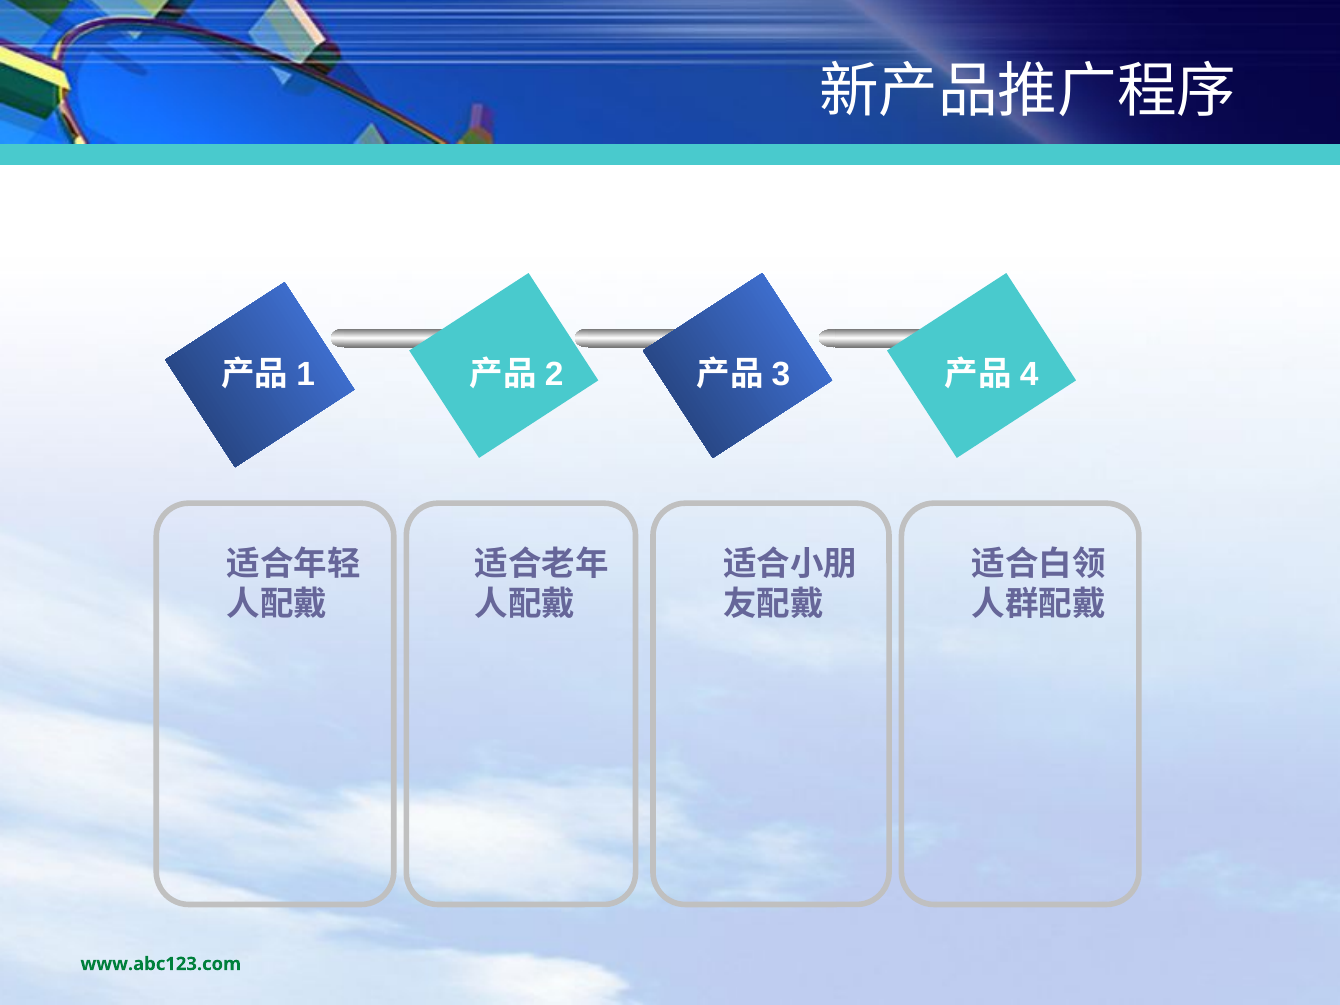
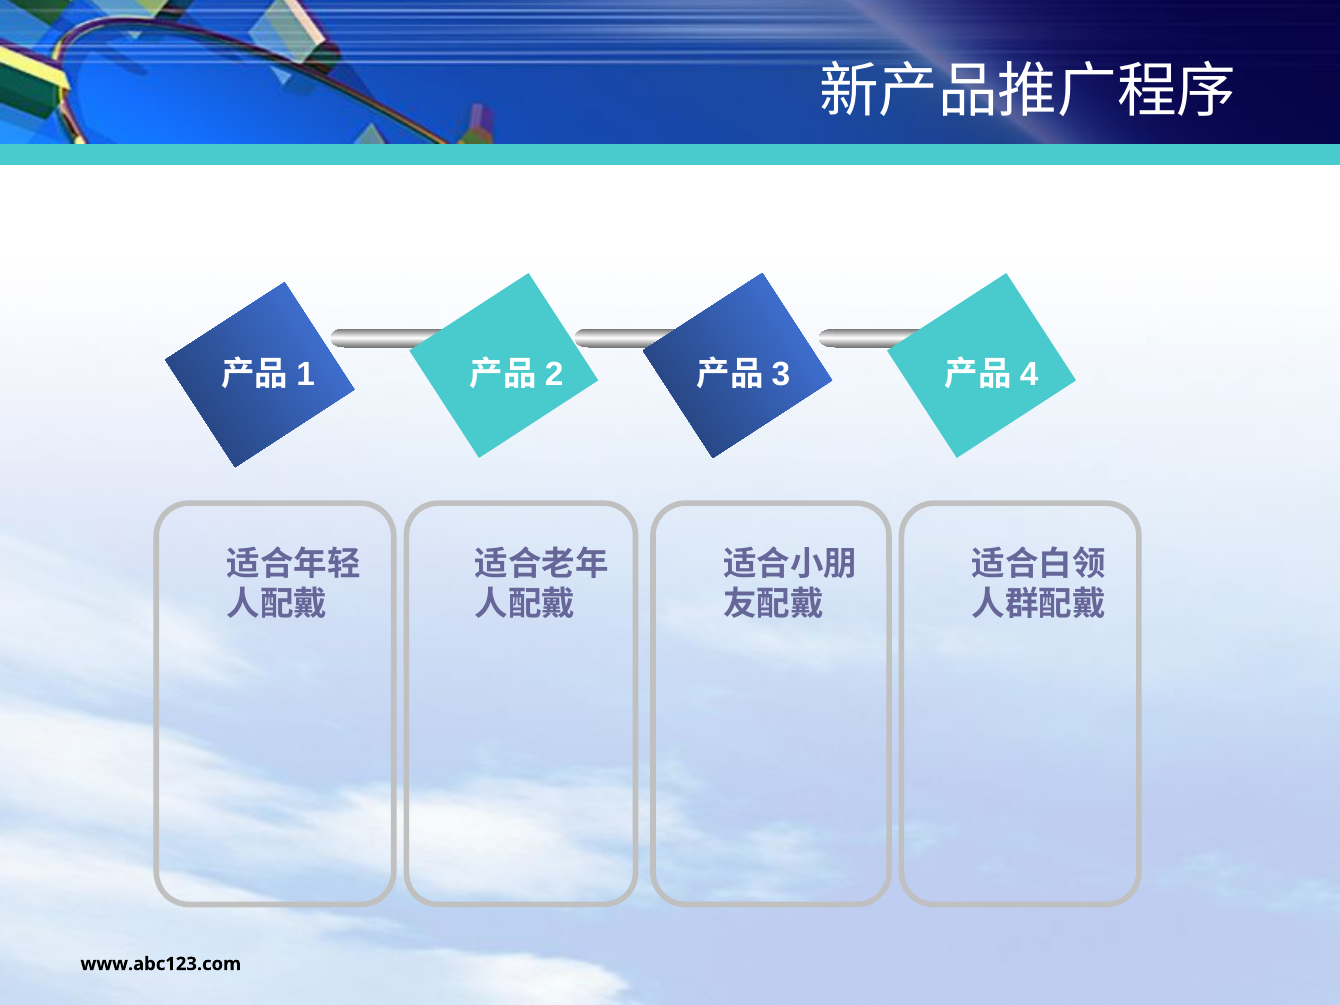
www.abc123.com colour: green -> black
